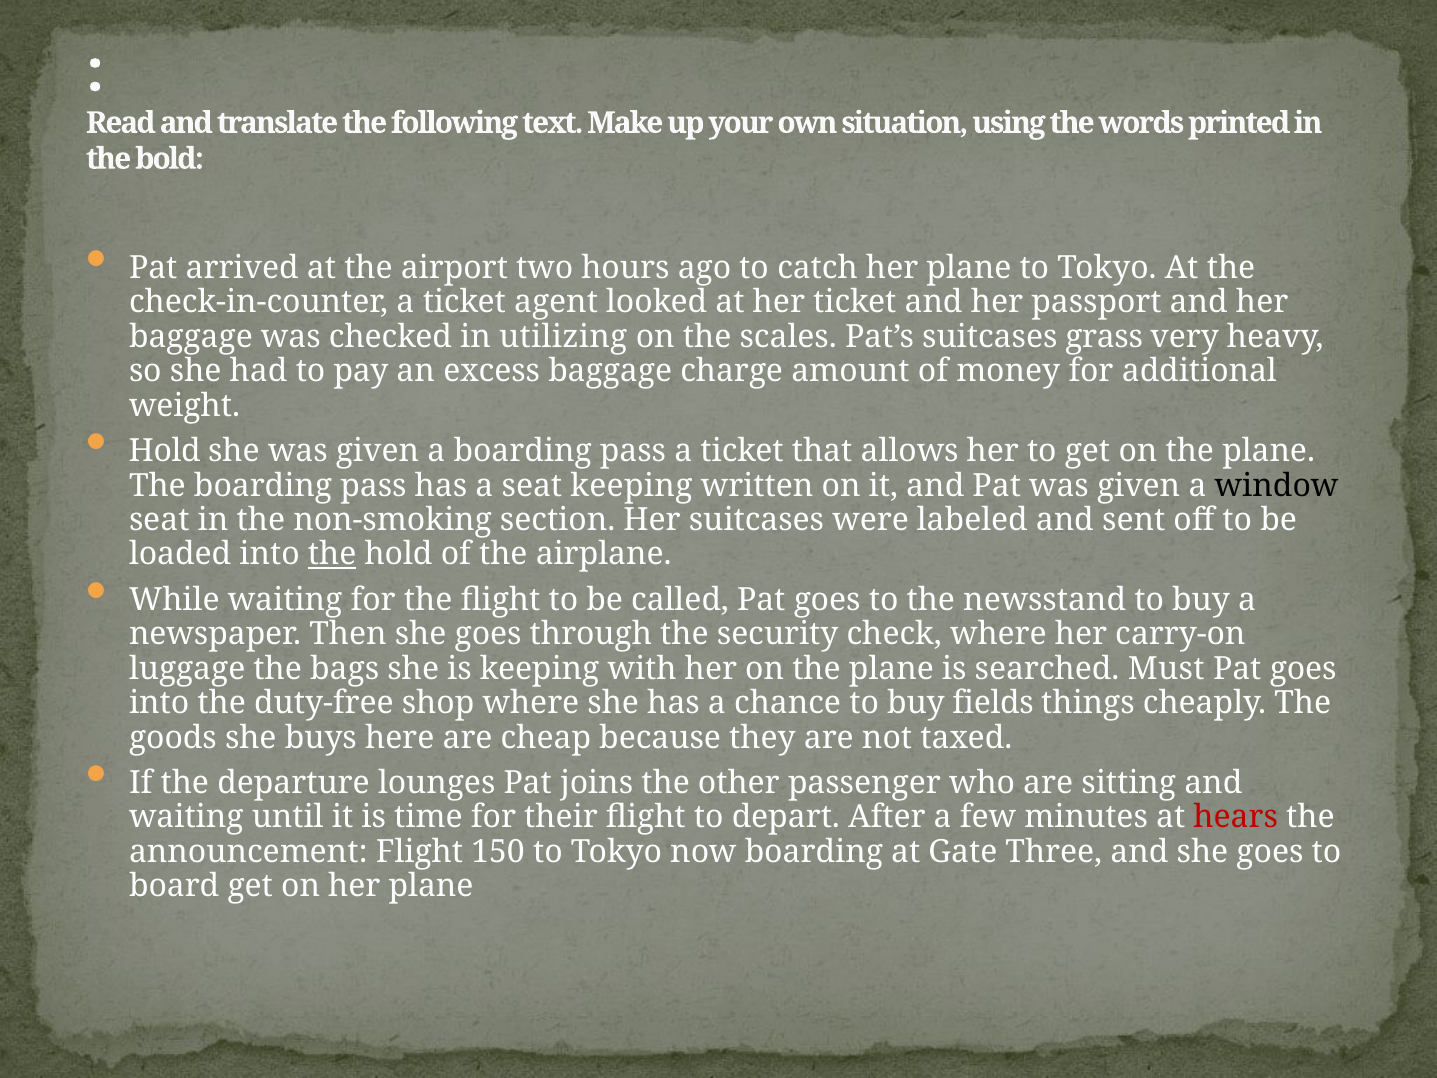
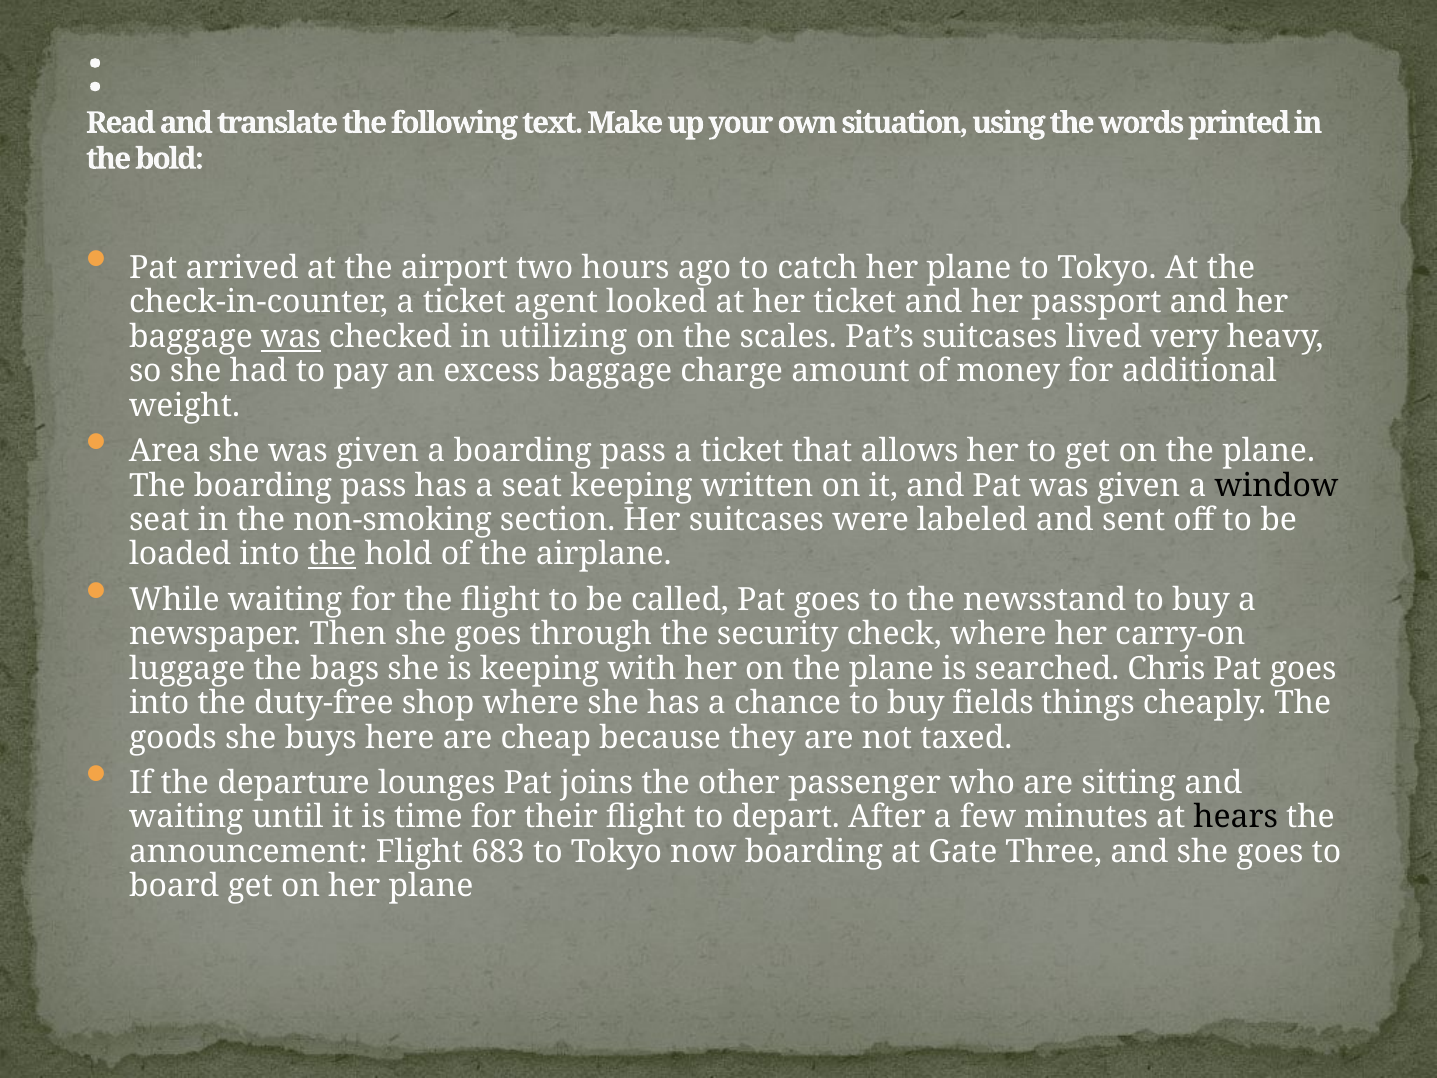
was at (291, 337) underline: none -> present
grass: grass -> lived
Hold at (165, 451): Hold -> Area
Must: Must -> Chris
hears colour: red -> black
150: 150 -> 683
